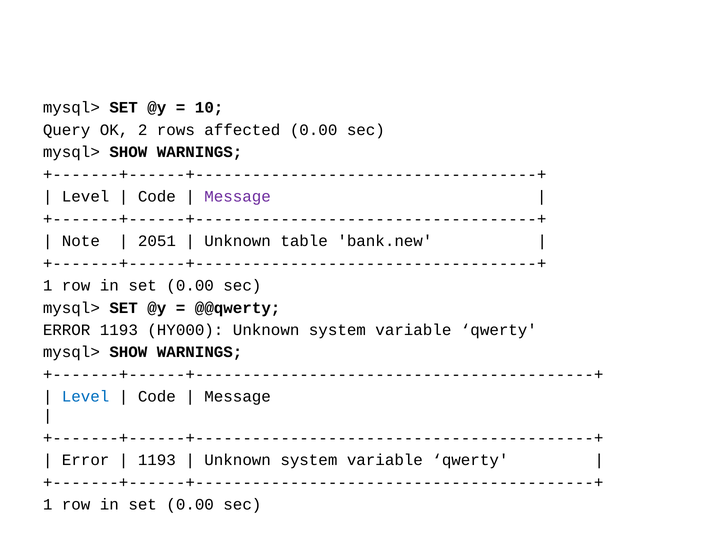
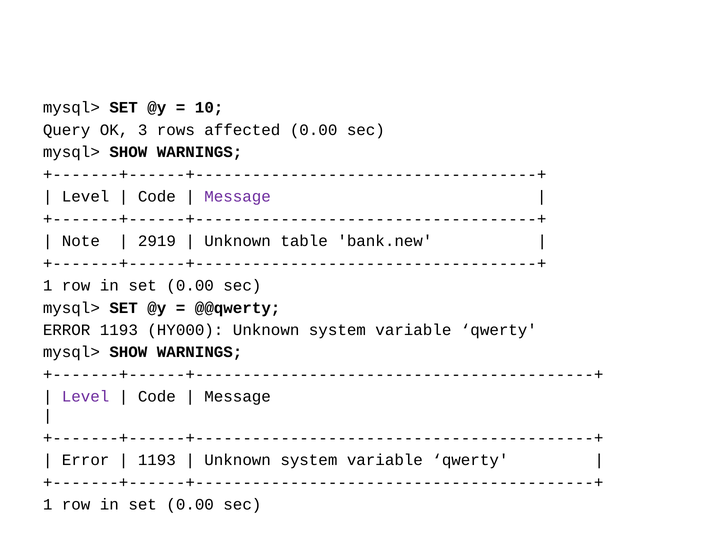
2: 2 -> 3
2051: 2051 -> 2919
Level at (86, 397) colour: blue -> purple
